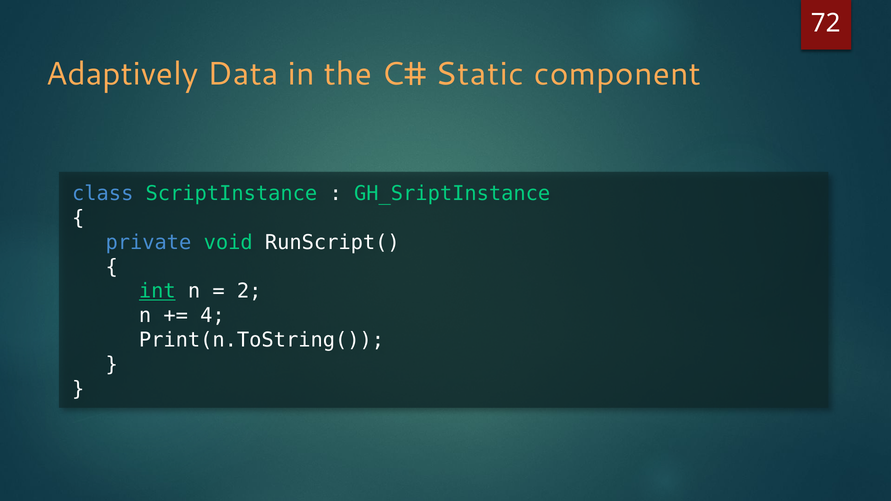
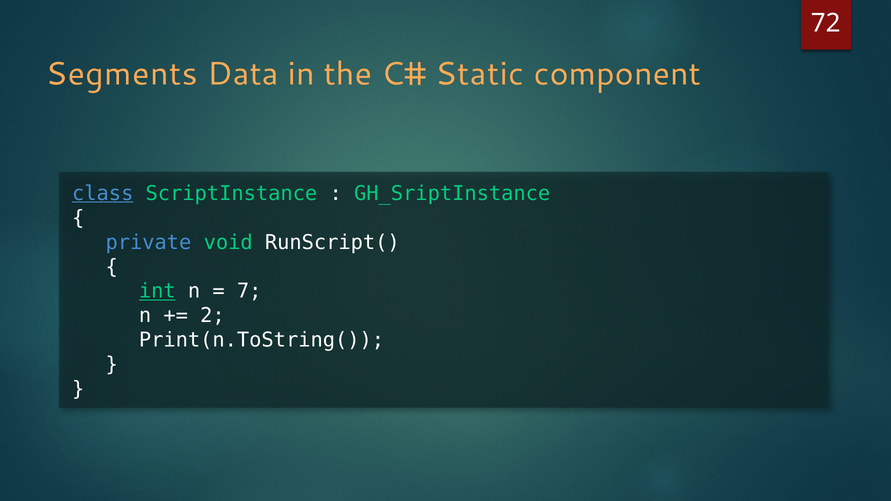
Adaptively: Adaptively -> Segments
class underline: none -> present
2: 2 -> 7
4: 4 -> 2
